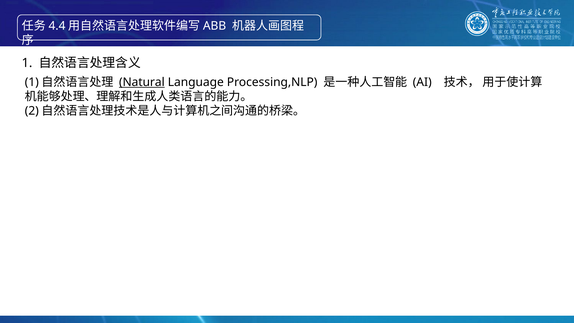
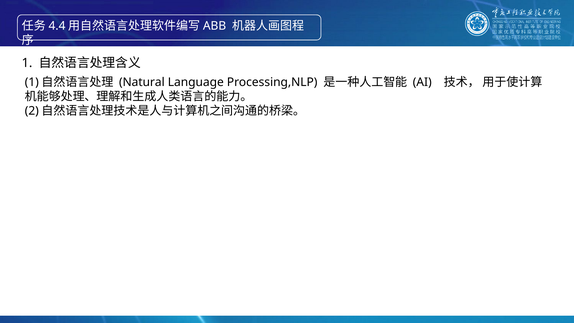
Natural underline: present -> none
